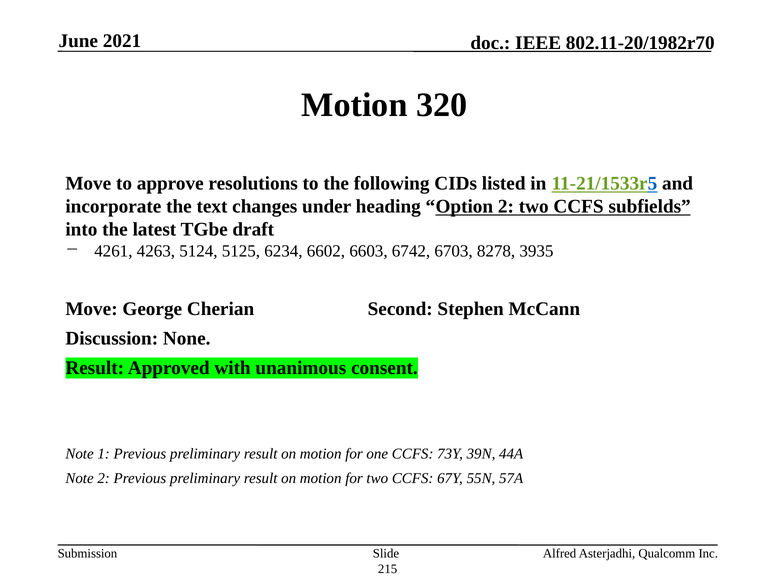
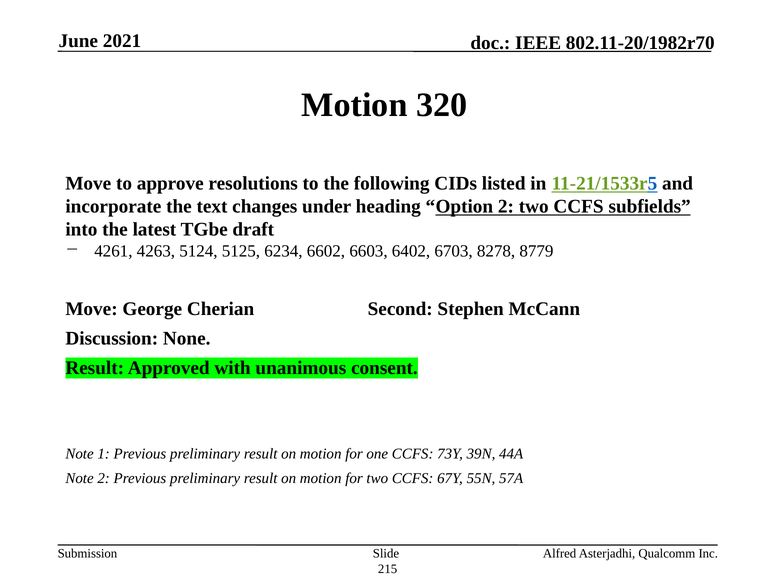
6742: 6742 -> 6402
3935: 3935 -> 8779
